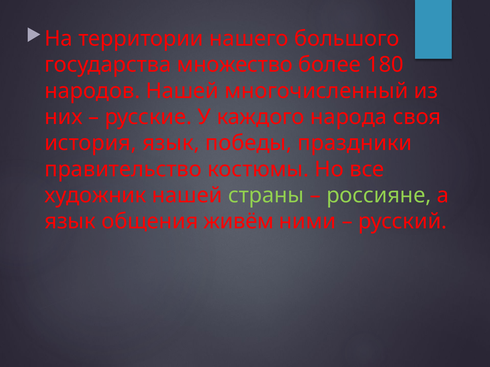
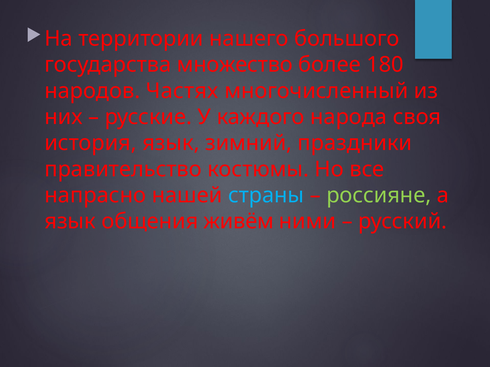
народов Нашей: Нашей -> Частях
победы: победы -> зимний
художник: художник -> напрасно
страны colour: light green -> light blue
